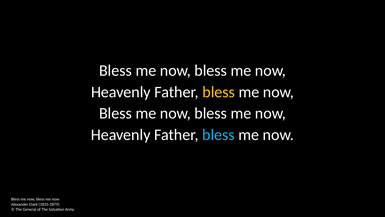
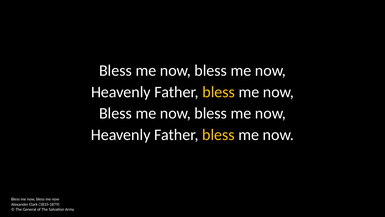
bless at (218, 134) colour: light blue -> yellow
